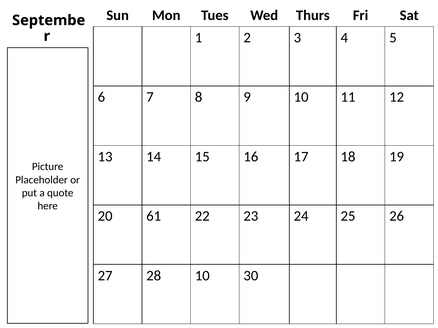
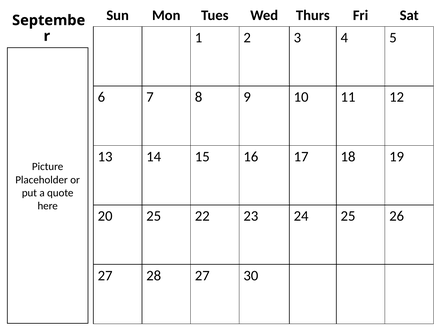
20 61: 61 -> 25
28 10: 10 -> 27
